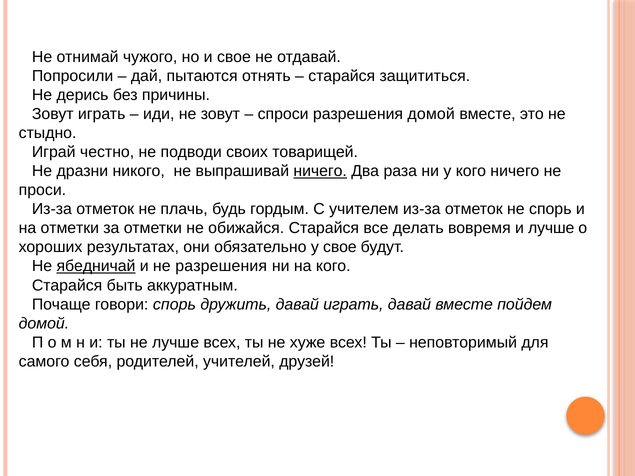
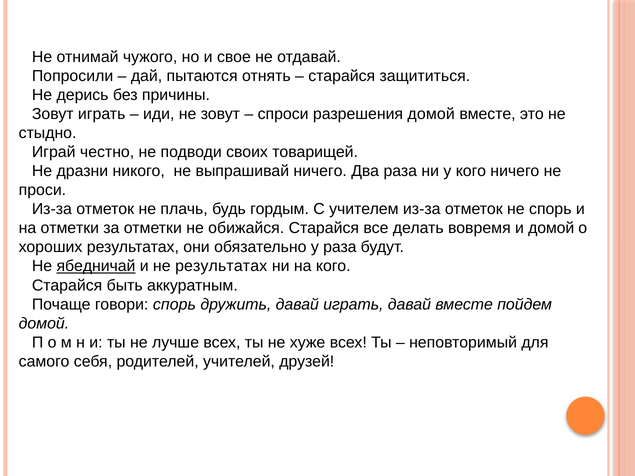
ничего at (320, 171) underline: present -> none
и лучше: лучше -> домой
у свое: свое -> раза
не разрешения: разрешения -> результатах
